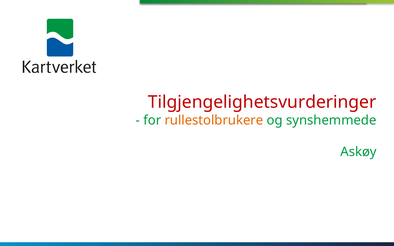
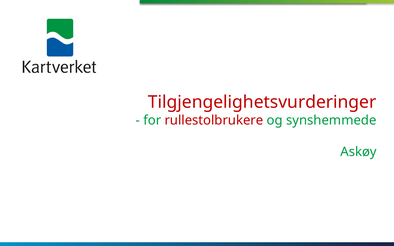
rullestolbrukere colour: orange -> red
